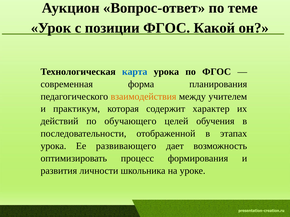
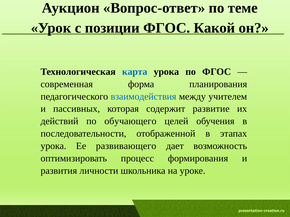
взаимодействия colour: orange -> blue
практикум: практикум -> пассивных
характер: характер -> развитие
